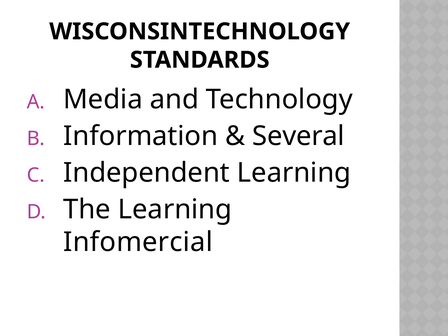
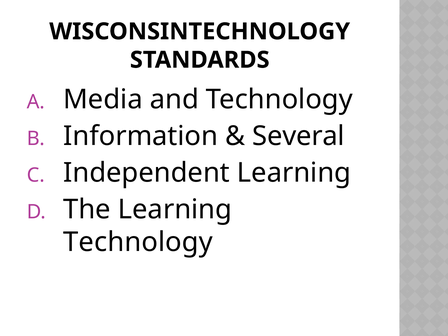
Infomercial at (138, 242): Infomercial -> Technology
